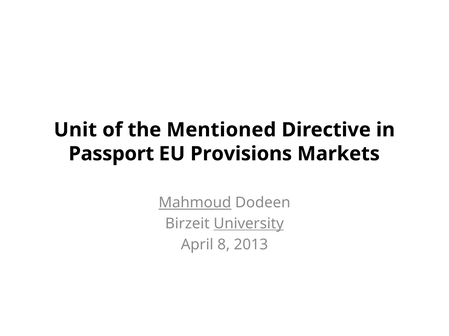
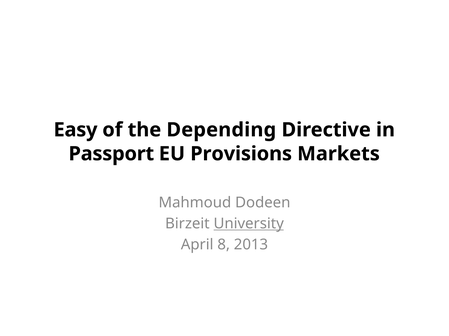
Unit: Unit -> Easy
Mentioned: Mentioned -> Depending
Mahmoud underline: present -> none
